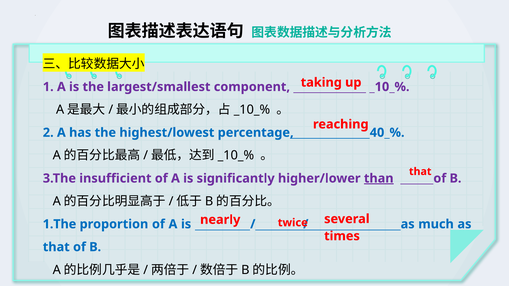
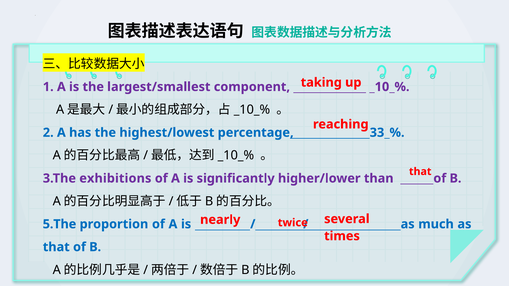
40_%: 40_% -> 33_%
insufficient: insufficient -> exhibitions
than underline: present -> none
1.The: 1.The -> 5.The
